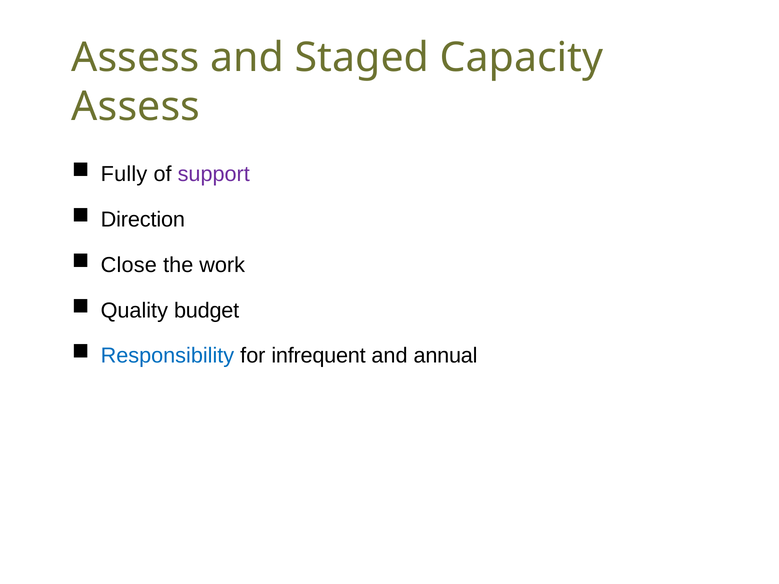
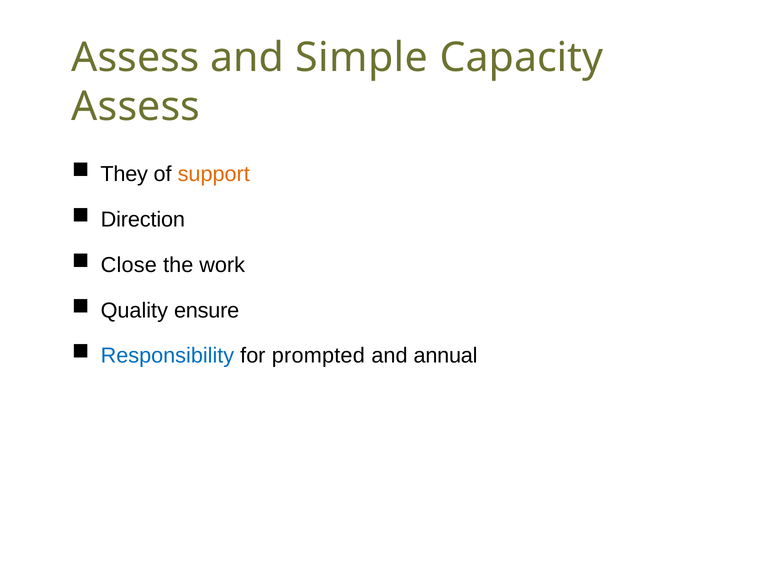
Staged: Staged -> Simple
Fully: Fully -> They
support colour: purple -> orange
budget: budget -> ensure
infrequent: infrequent -> prompted
